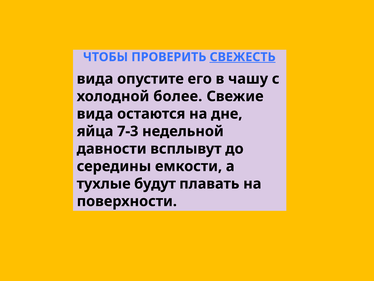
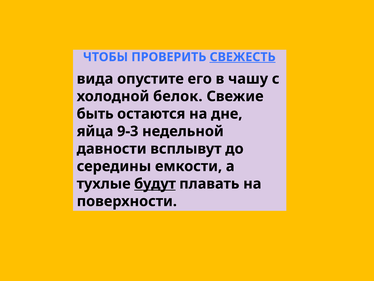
более: более -> белок
вида at (95, 114): вида -> быть
7-3: 7-3 -> 9-3
будут underline: none -> present
